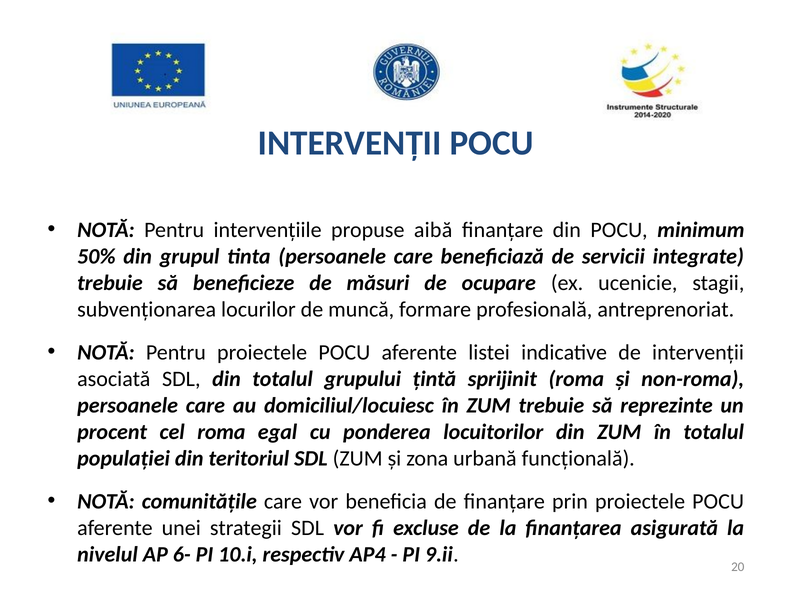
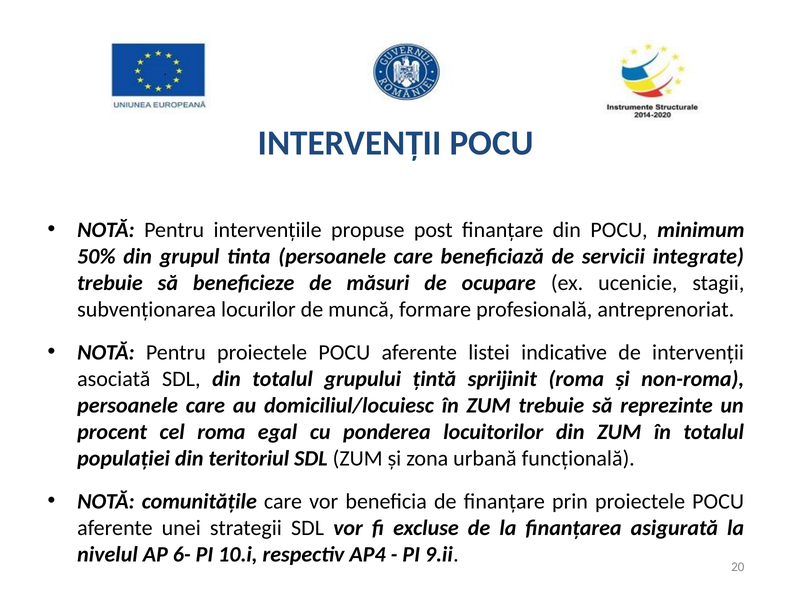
aibă: aibă -> post
